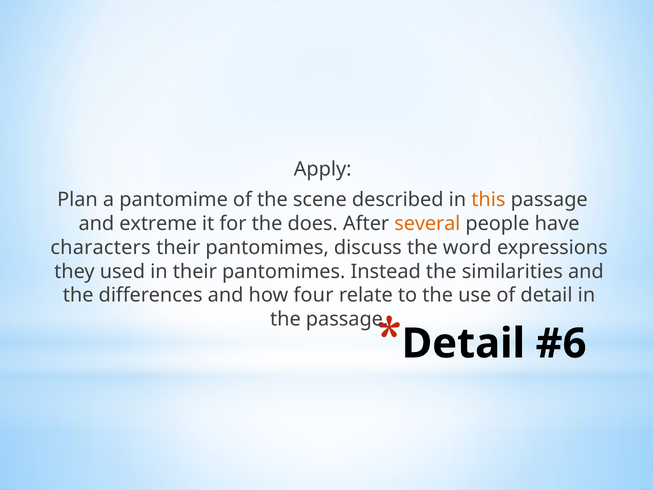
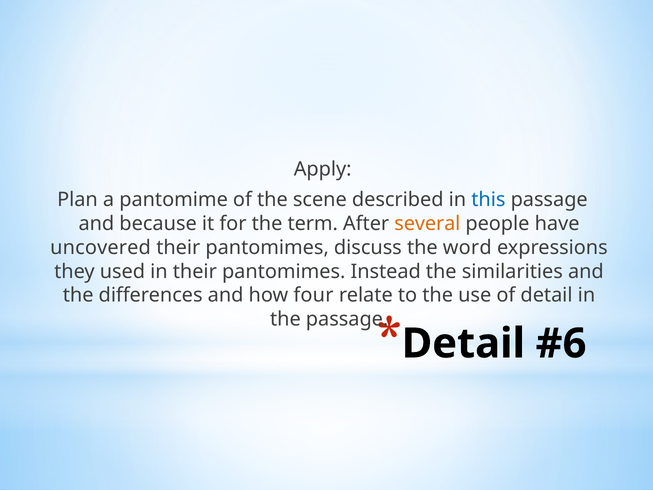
this colour: orange -> blue
extreme: extreme -> because
does: does -> term
characters: characters -> uncovered
